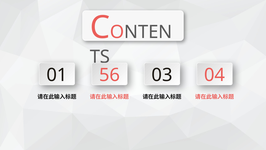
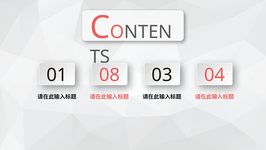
56: 56 -> 08
